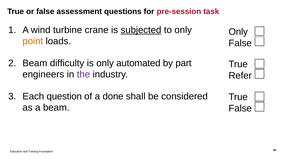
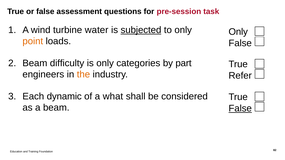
crane: crane -> water
automated: automated -> categories
the colour: purple -> orange
question: question -> dynamic
done: done -> what
False at (240, 109) underline: none -> present
